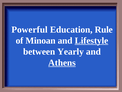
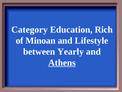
Powerful: Powerful -> Category
Rule: Rule -> Rich
Lifestyle underline: present -> none
